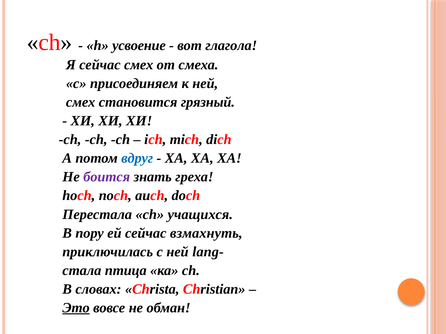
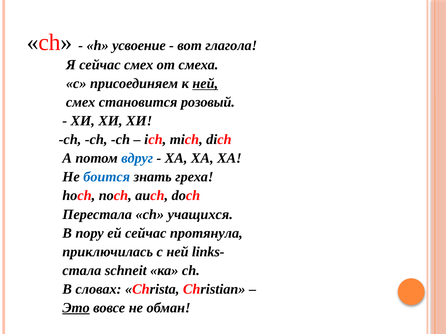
ней at (205, 84) underline: none -> present
грязный: грязный -> розовый
боится colour: purple -> blue
взмахнуть: взмахнуть -> протянула
lang-: lang- -> links-
птица: птица -> schneit
